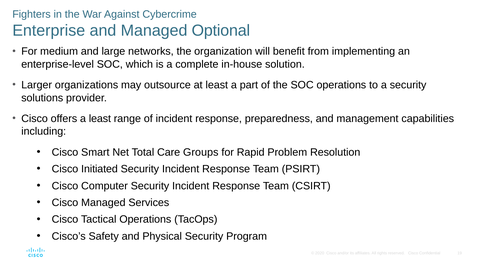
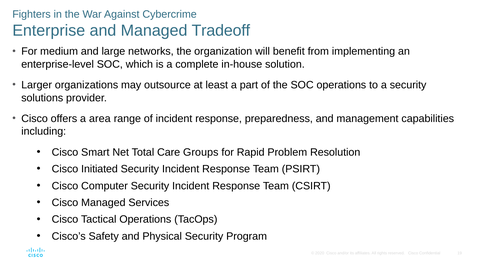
Optional: Optional -> Tradeoff
a least: least -> area
